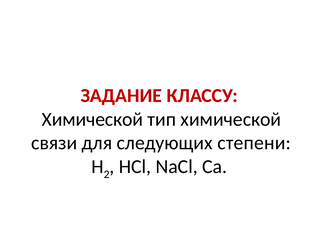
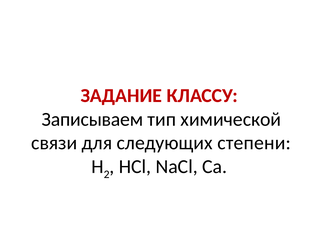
Химической at (92, 119): Химической -> Записываем
